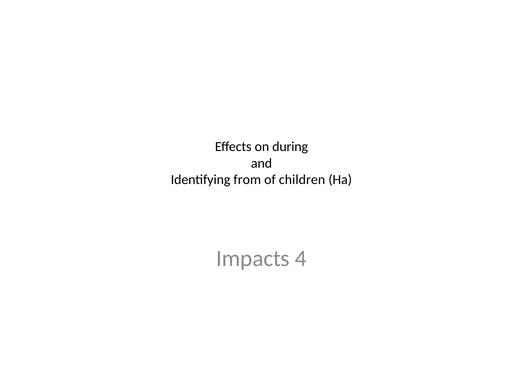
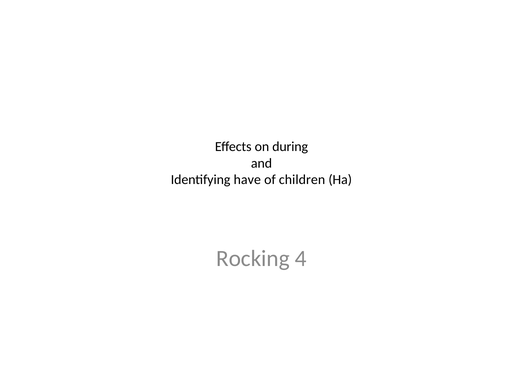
from: from -> have
Impacts: Impacts -> Rocking
